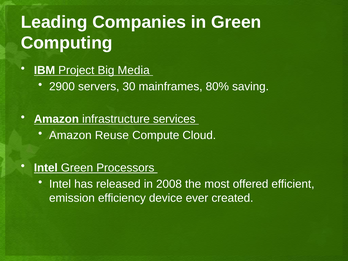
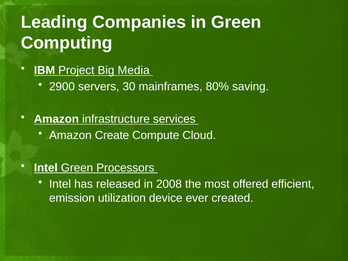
Reuse: Reuse -> Create
efficiency: efficiency -> utilization
